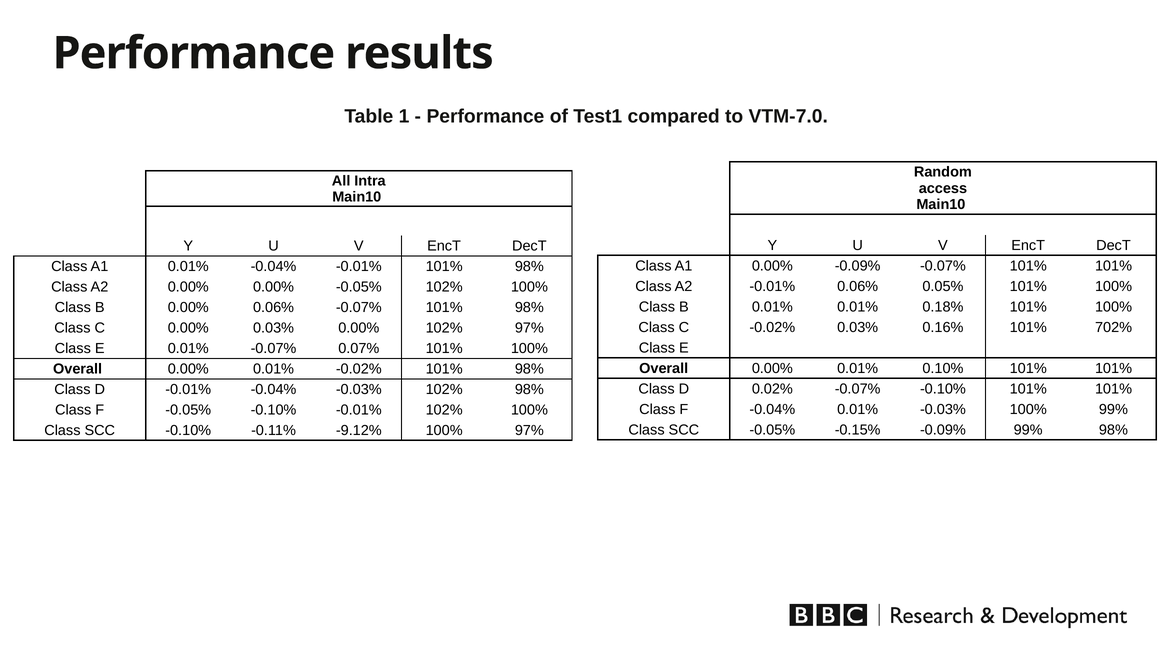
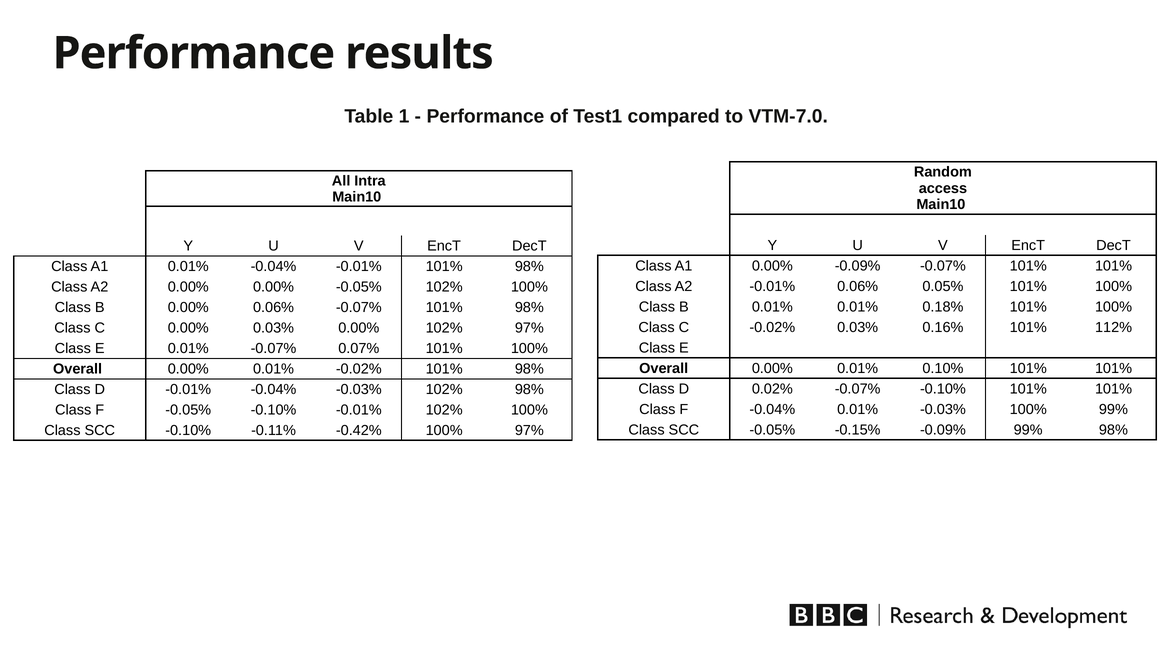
702%: 702% -> 112%
-9.12%: -9.12% -> -0.42%
